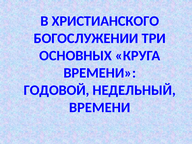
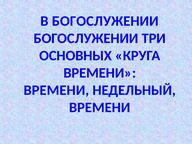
В ХРИСТИАНСКОГО: ХРИСТИАНСКОГО -> БОГОСЛУЖЕНИИ
ГОДОВОЙ at (56, 90): ГОДОВОЙ -> ВРЕМЕНИ
